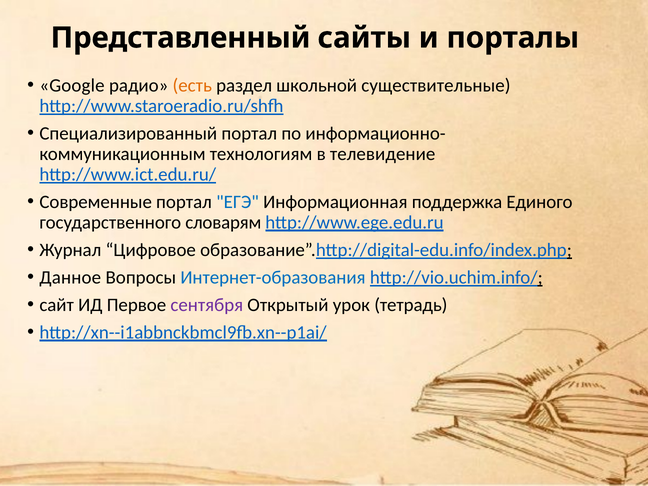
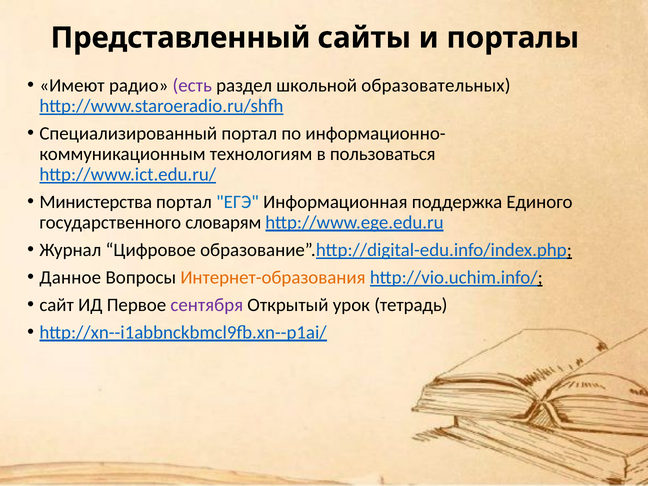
Google: Google -> Имеют
есть colour: orange -> purple
существительные: существительные -> образовательных
телевидение: телевидение -> пользоваться
Современные: Современные -> Министерства
Интернет-образования colour: blue -> orange
